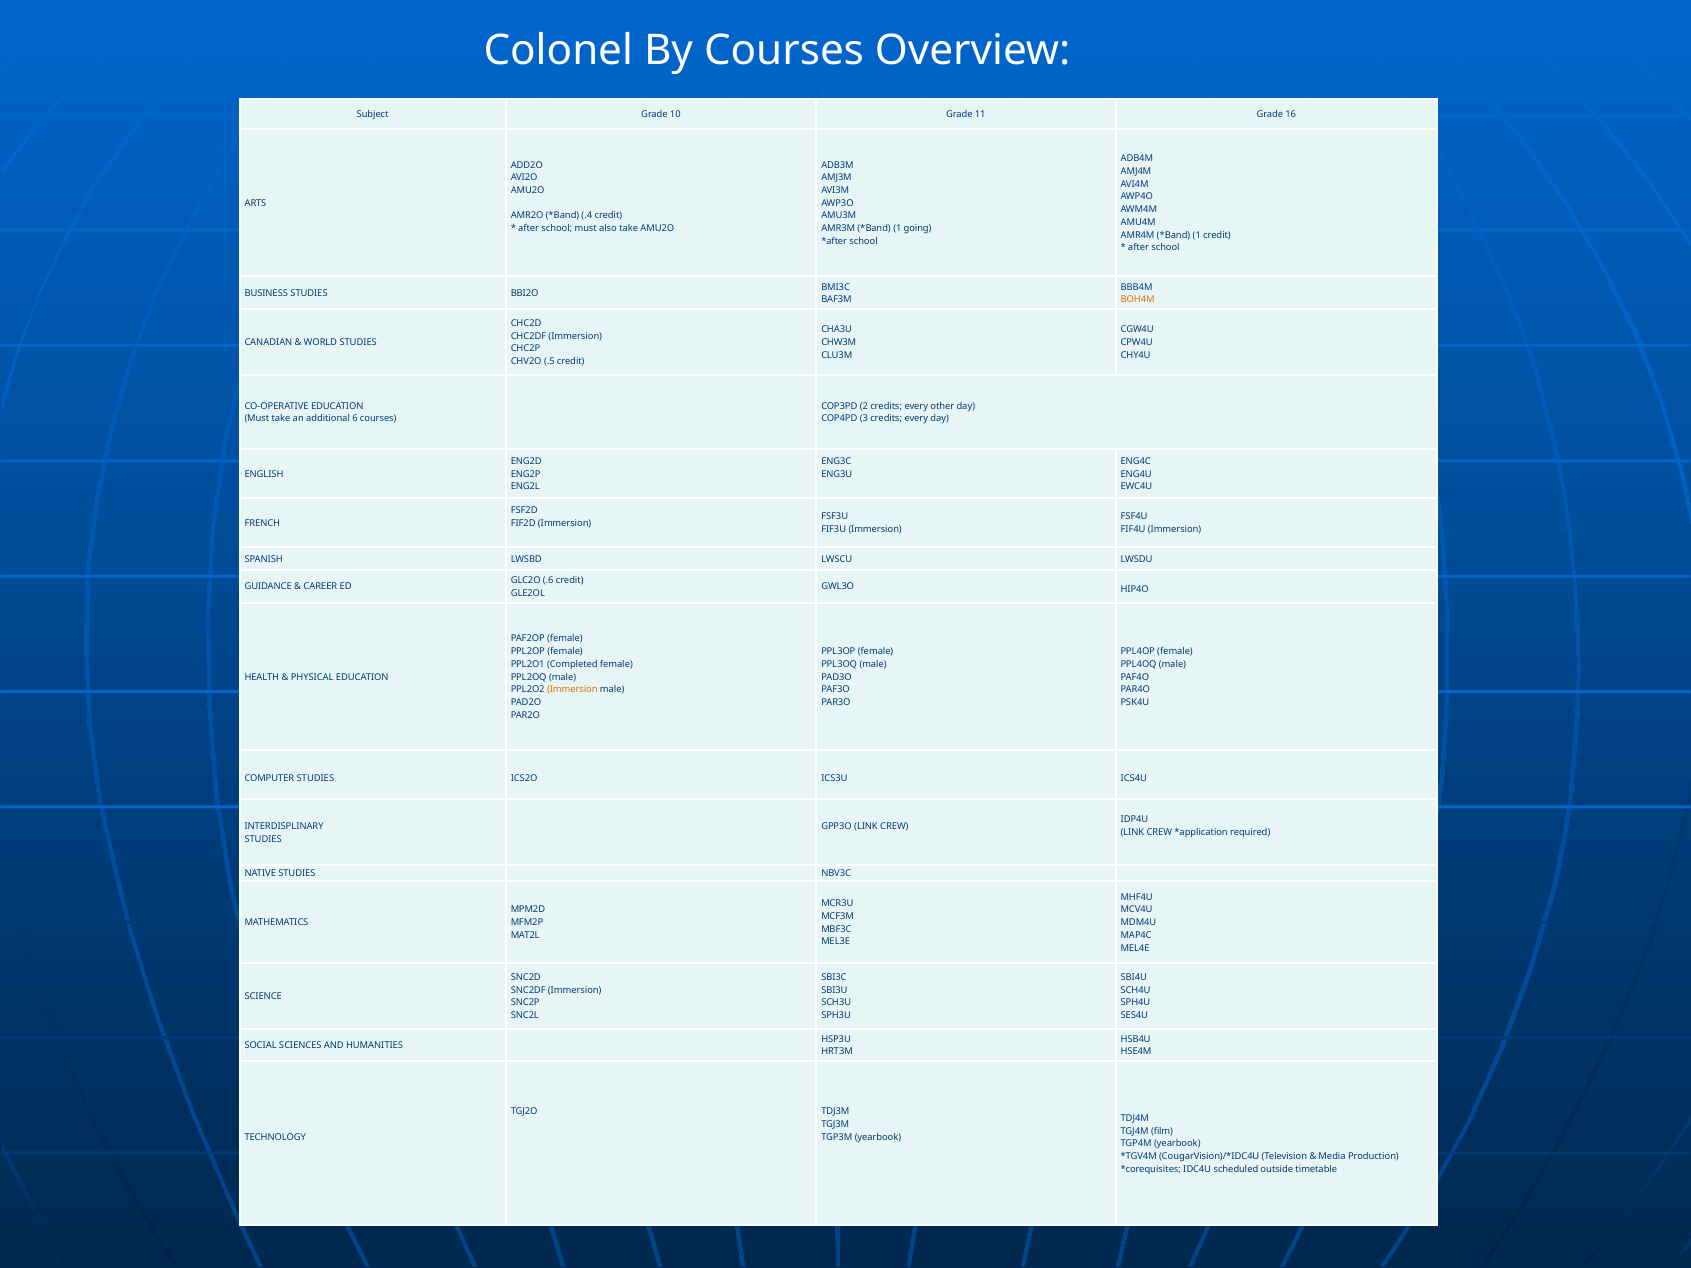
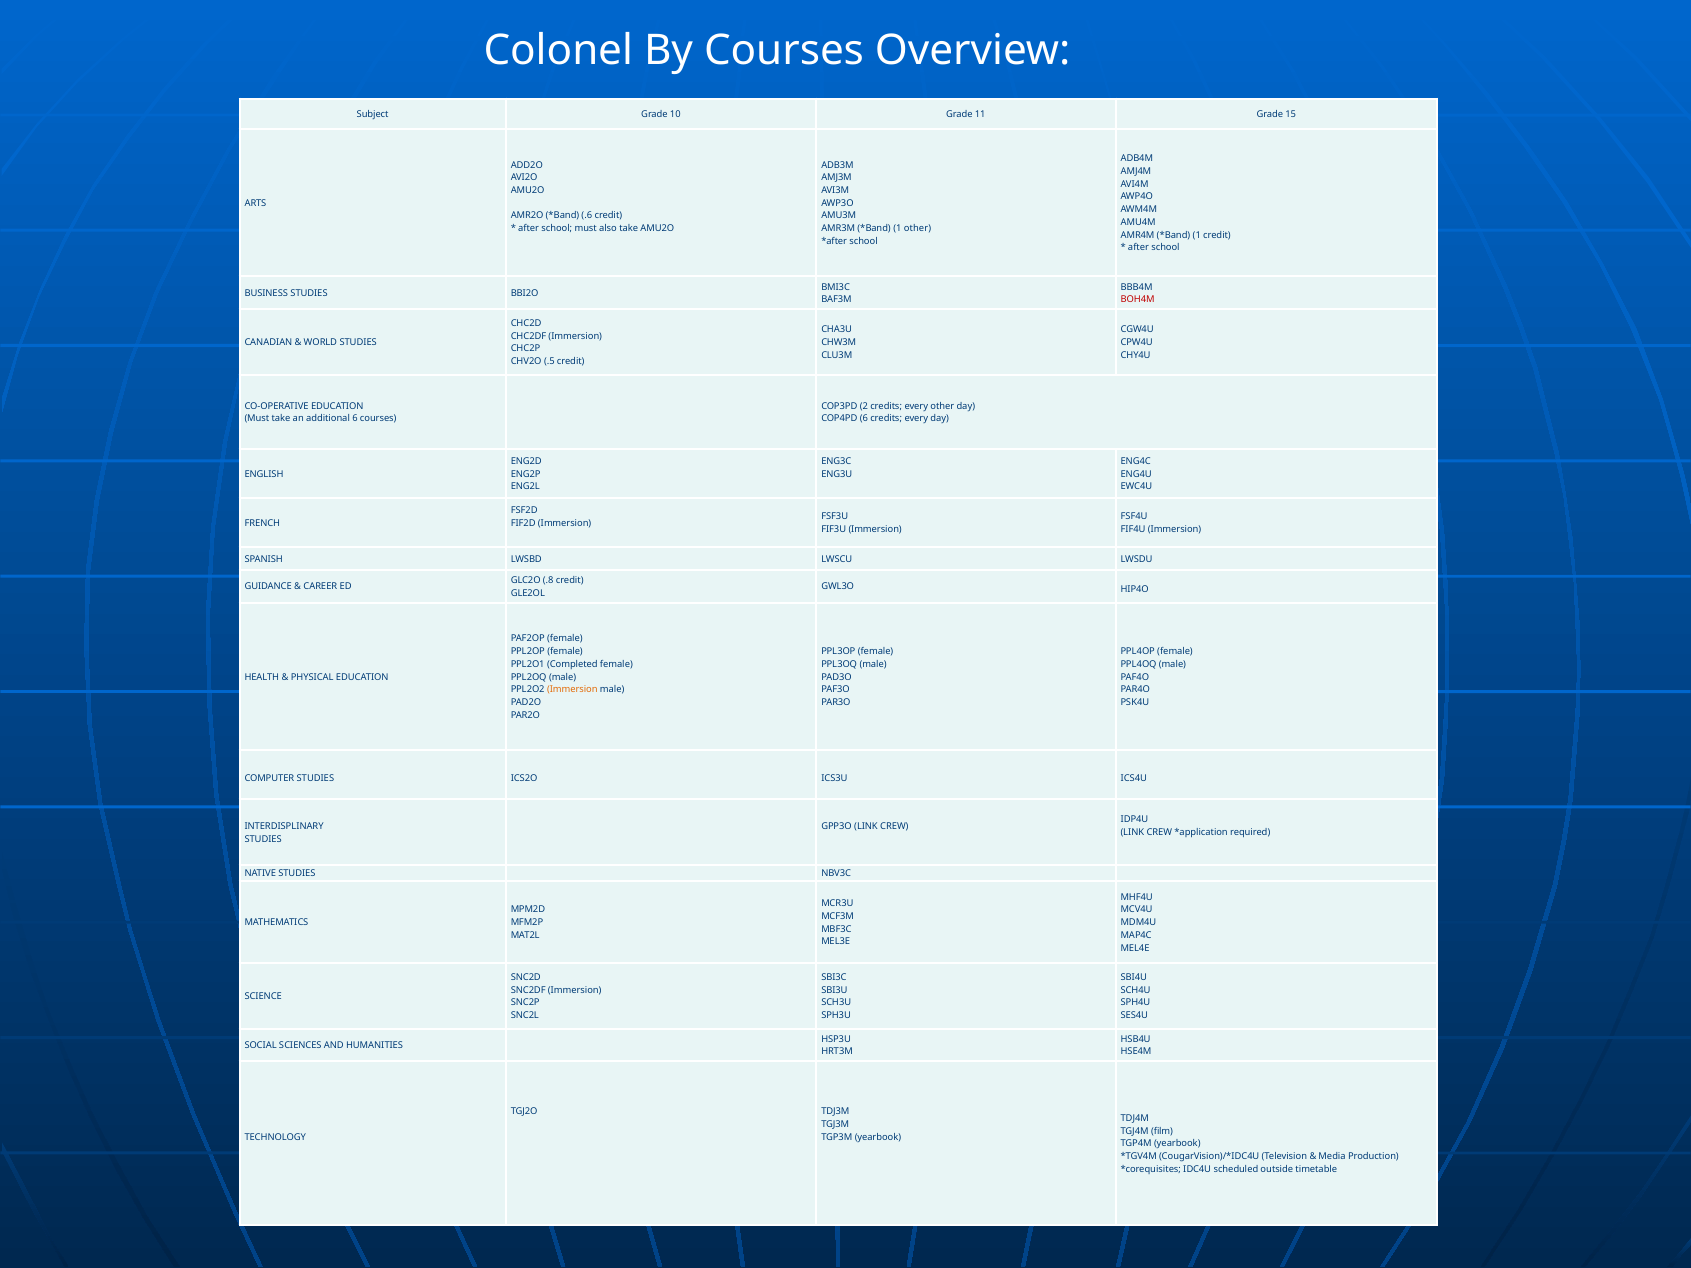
16: 16 -> 15
.4: .4 -> .6
1 going: going -> other
BOH4M colour: orange -> red
COP4PD 3: 3 -> 6
.6: .6 -> .8
